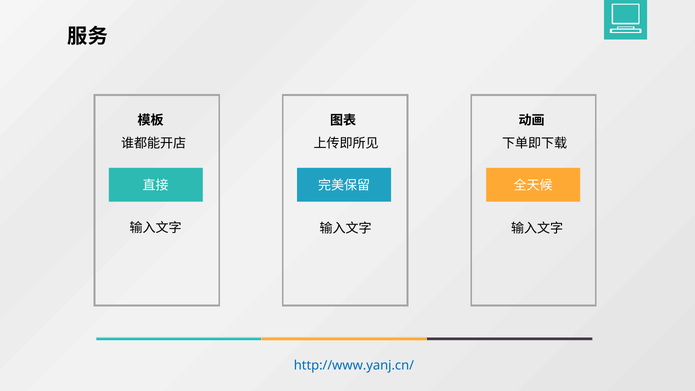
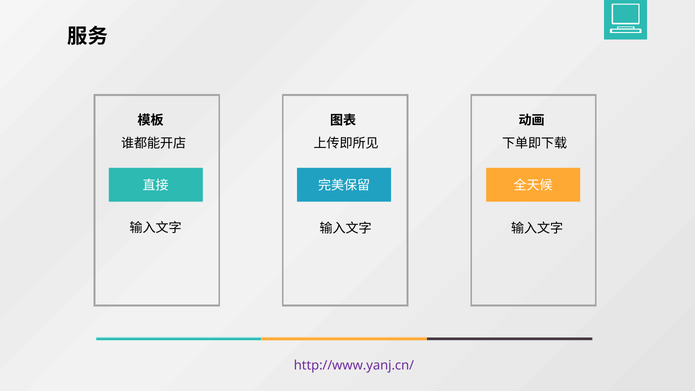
http://www.yanj.cn/ colour: blue -> purple
